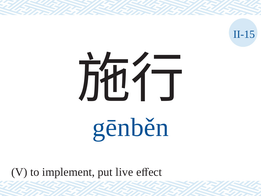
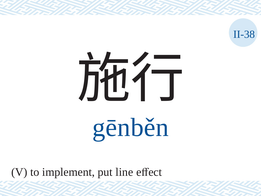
II-15: II-15 -> II-38
live: live -> line
